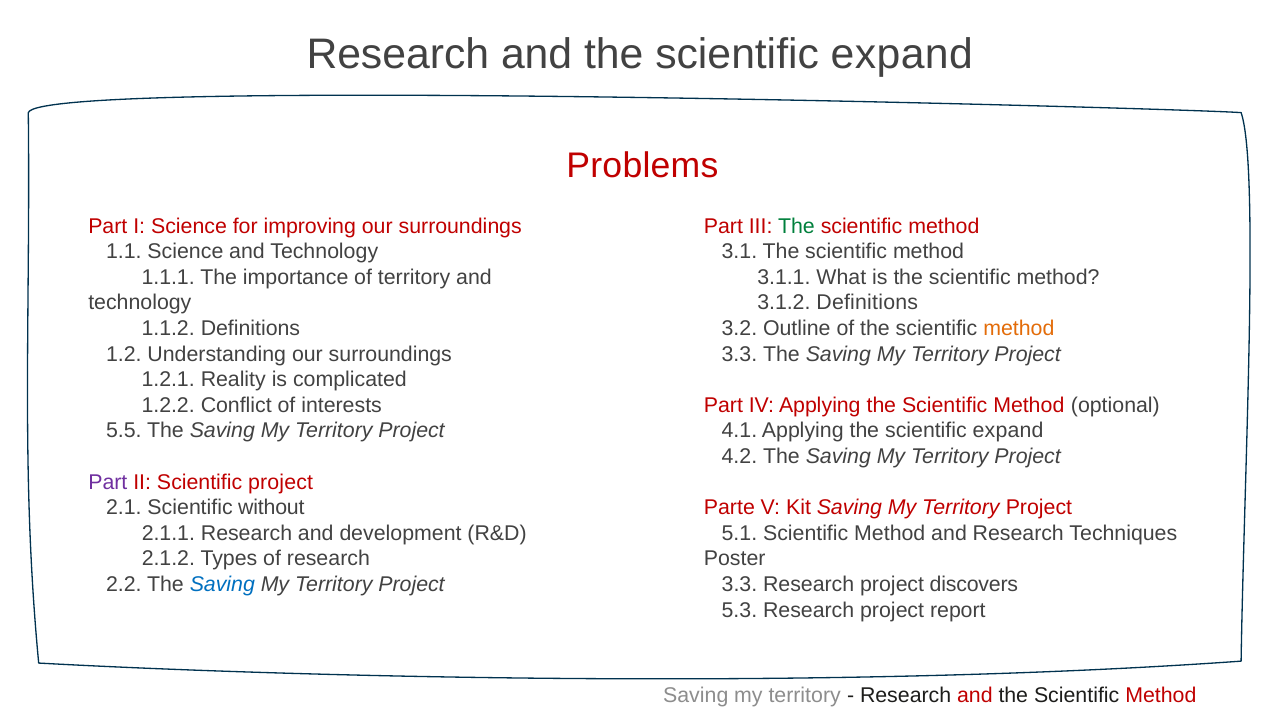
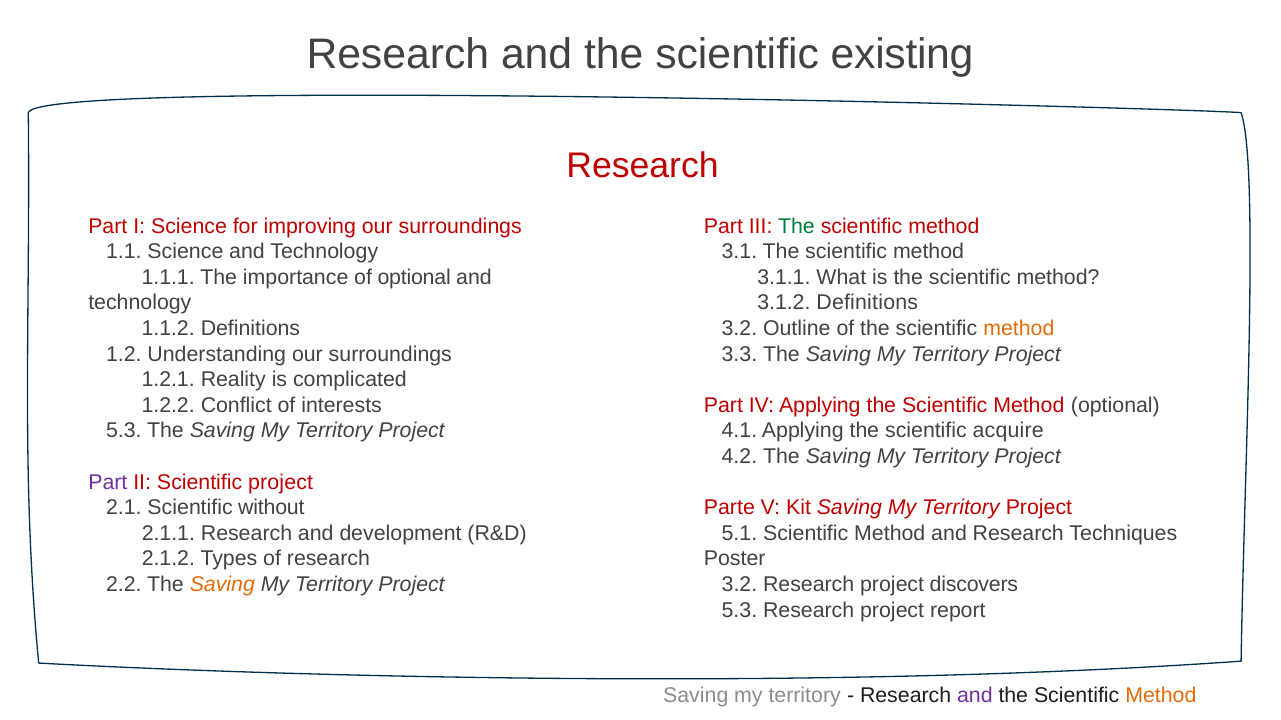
and the scientific expand: expand -> existing
Problems at (642, 166): Problems -> Research
of territory: territory -> optional
5.5 at (124, 431): 5.5 -> 5.3
Applying the scientific expand: expand -> acquire
Saving at (222, 585) colour: blue -> orange
3.3 at (739, 585): 3.3 -> 3.2
and at (975, 696) colour: red -> purple
Method at (1161, 696) colour: red -> orange
